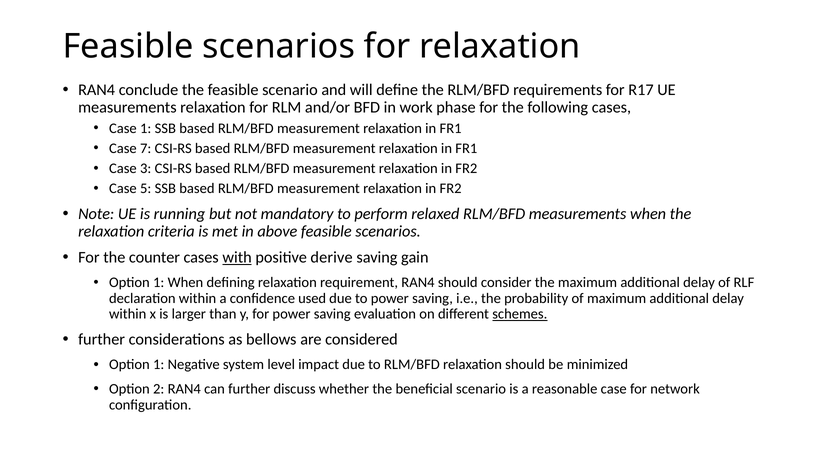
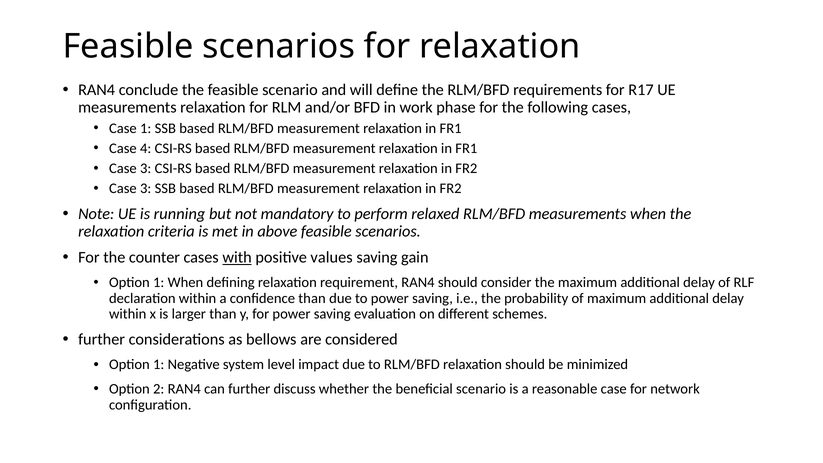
7: 7 -> 4
5 at (146, 188): 5 -> 3
derive: derive -> values
confidence used: used -> than
schemes underline: present -> none
